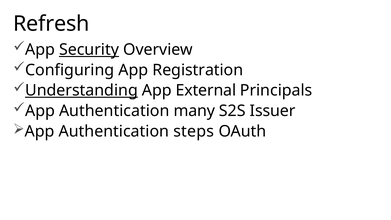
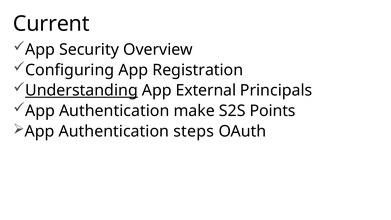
Refresh: Refresh -> Current
Security underline: present -> none
many: many -> make
Issuer: Issuer -> Points
